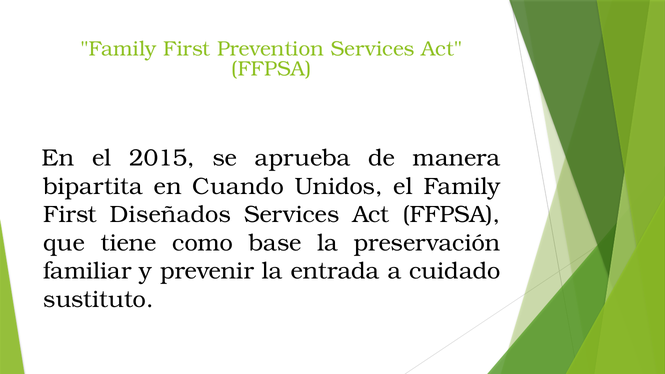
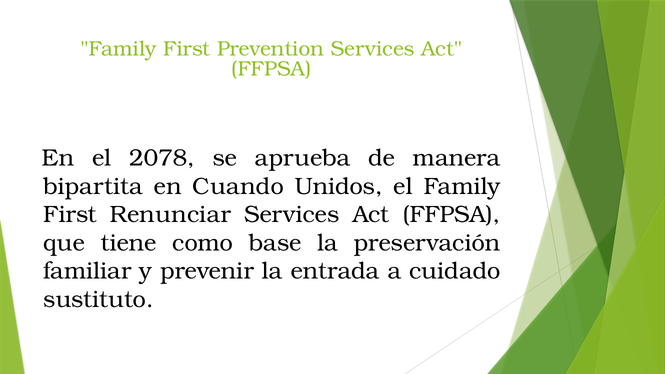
2015: 2015 -> 2078
Diseñados: Diseñados -> Renunciar
